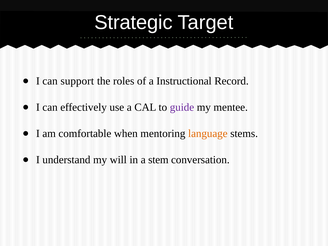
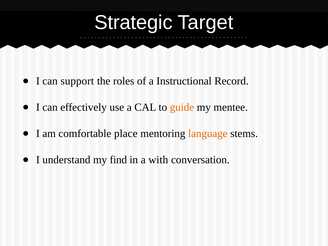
guide colour: purple -> orange
when: when -> place
will: will -> find
stem: stem -> with
